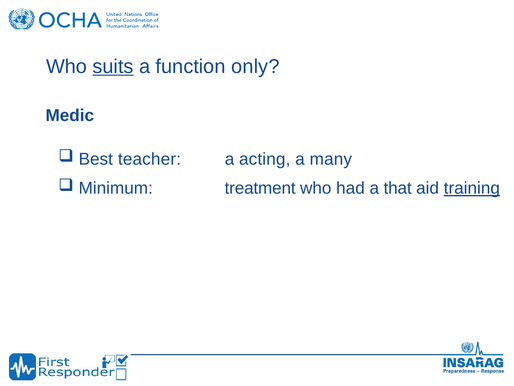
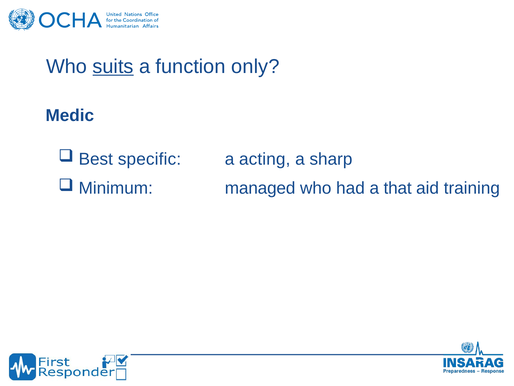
teacher: teacher -> specific
many: many -> sharp
treatment: treatment -> managed
training underline: present -> none
